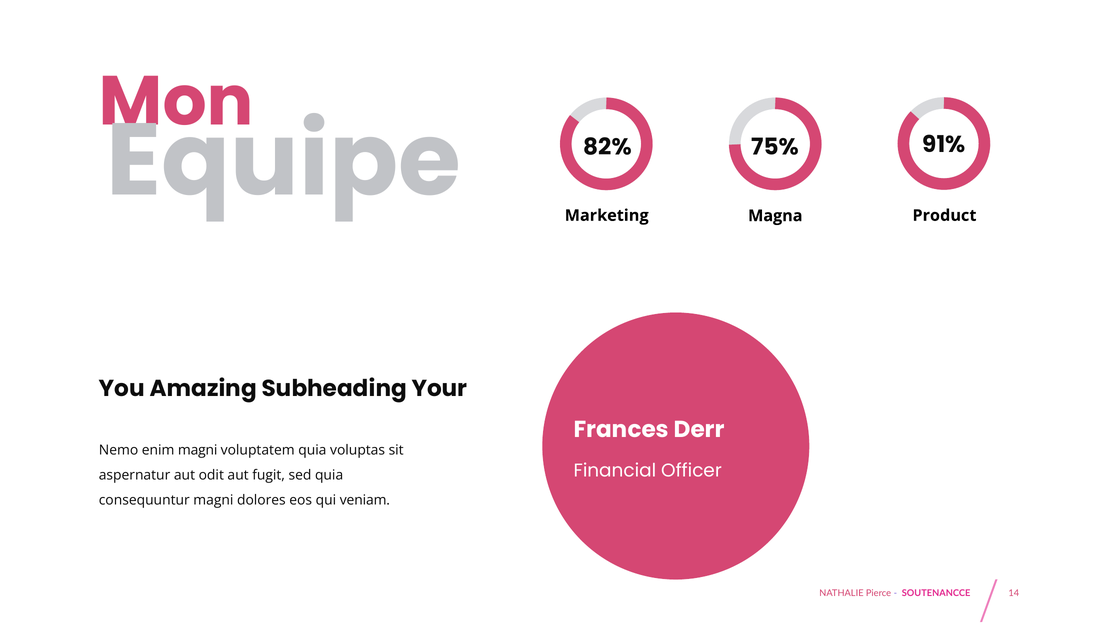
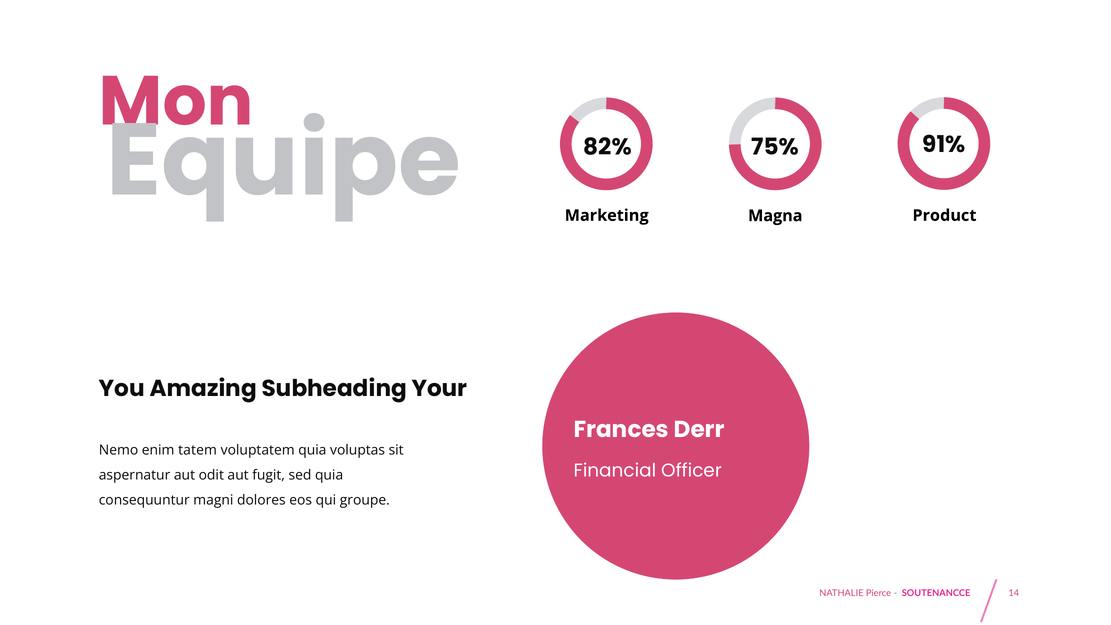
enim magni: magni -> tatem
veniam: veniam -> groupe
